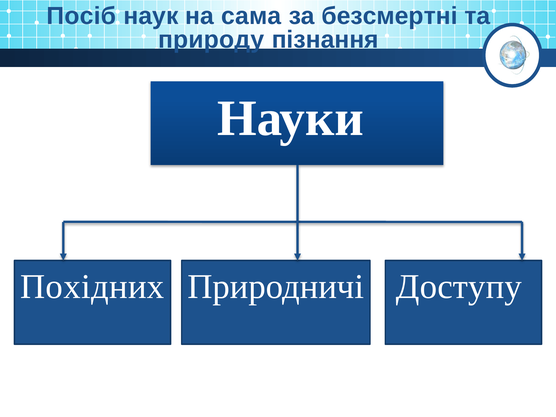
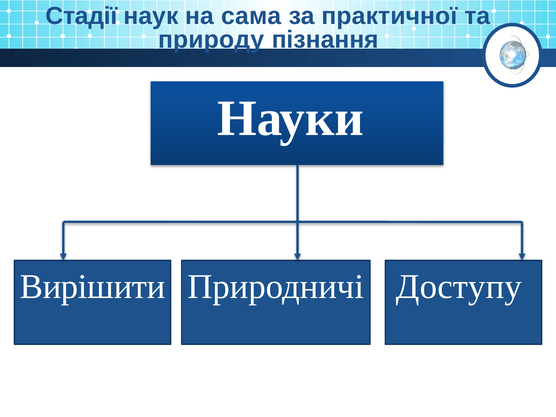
Посіб: Посіб -> Стадії
безсмертні: безсмертні -> практичної
Похідних: Похідних -> Вирішити
